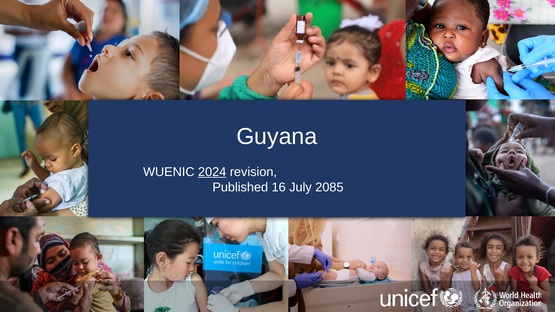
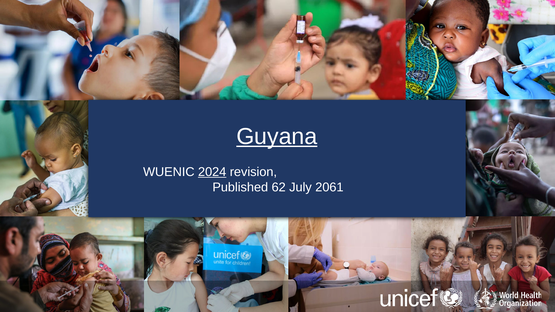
Guyana underline: none -> present
16: 16 -> 62
2085: 2085 -> 2061
